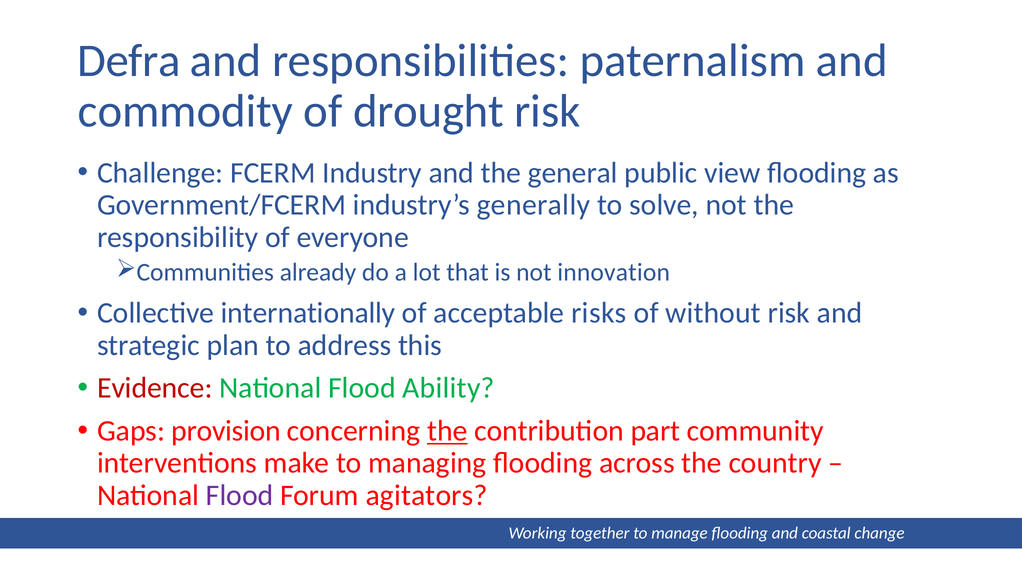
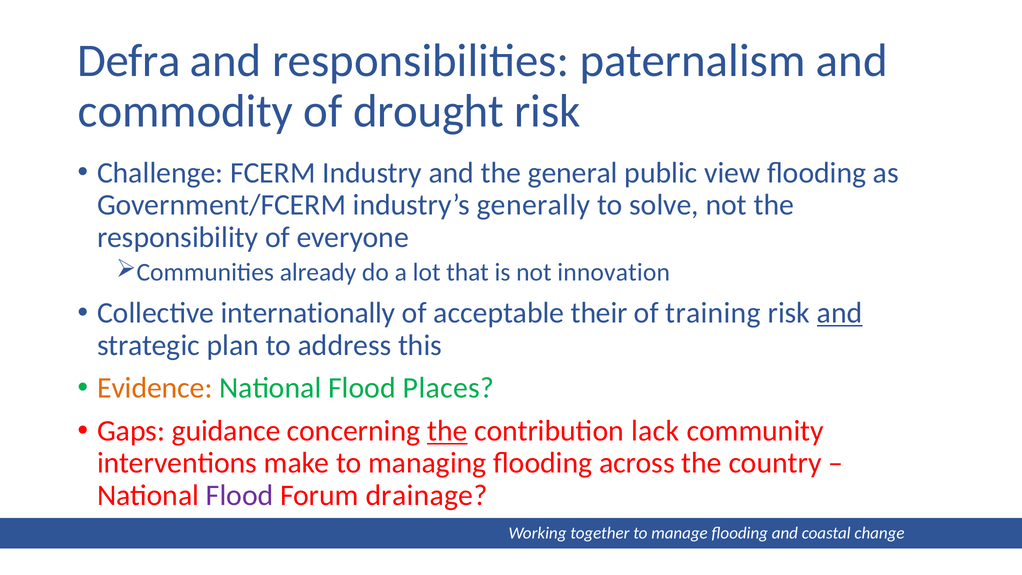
risks: risks -> their
without: without -> training
and at (840, 313) underline: none -> present
Evidence colour: red -> orange
Ability: Ability -> Places
provision: provision -> guidance
part: part -> lack
agitators: agitators -> drainage
